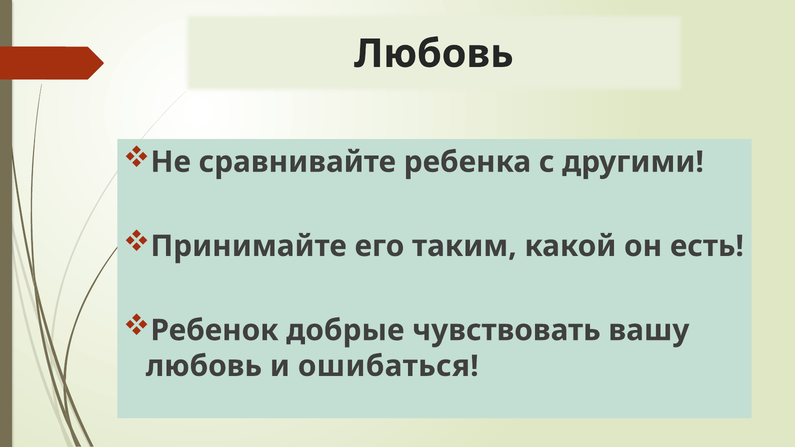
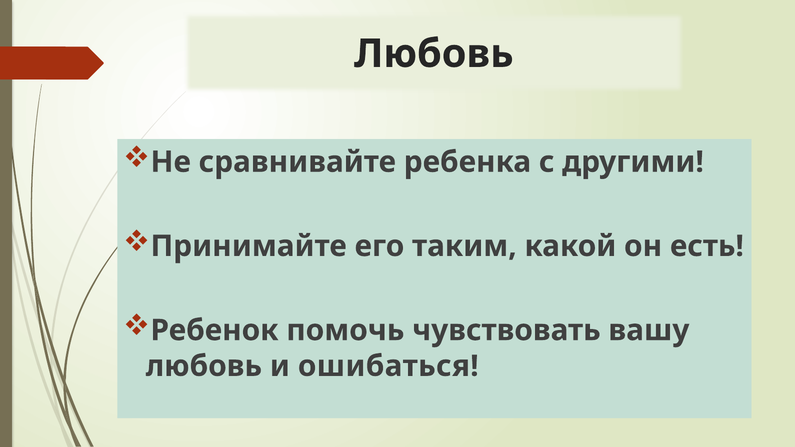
добрые: добрые -> помочь
